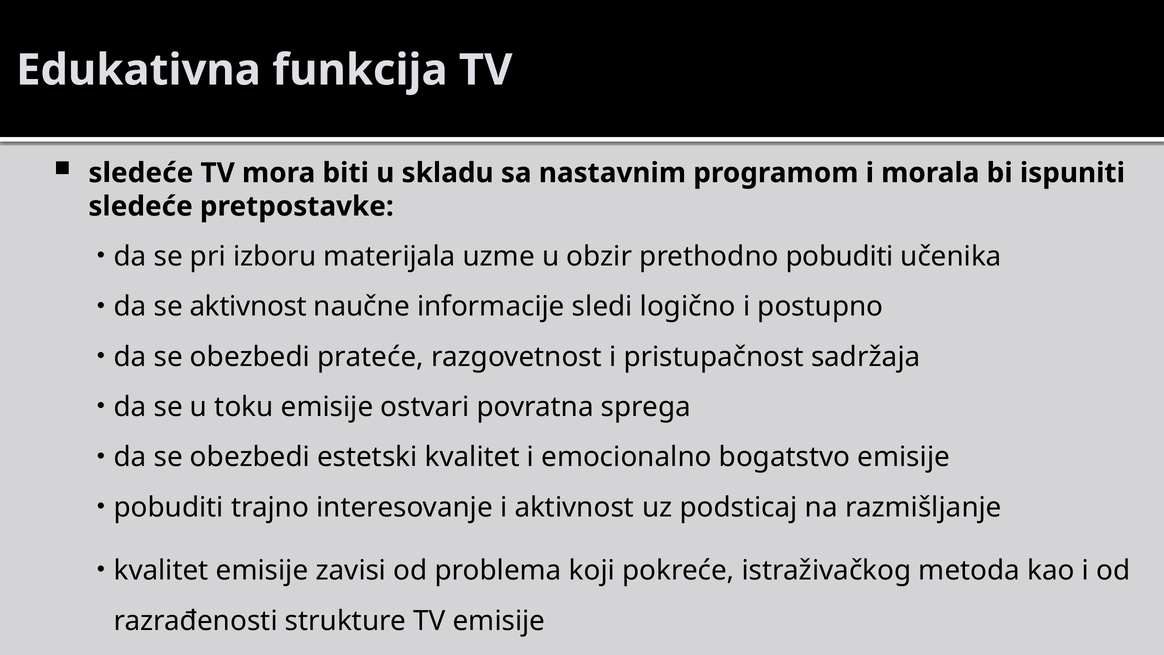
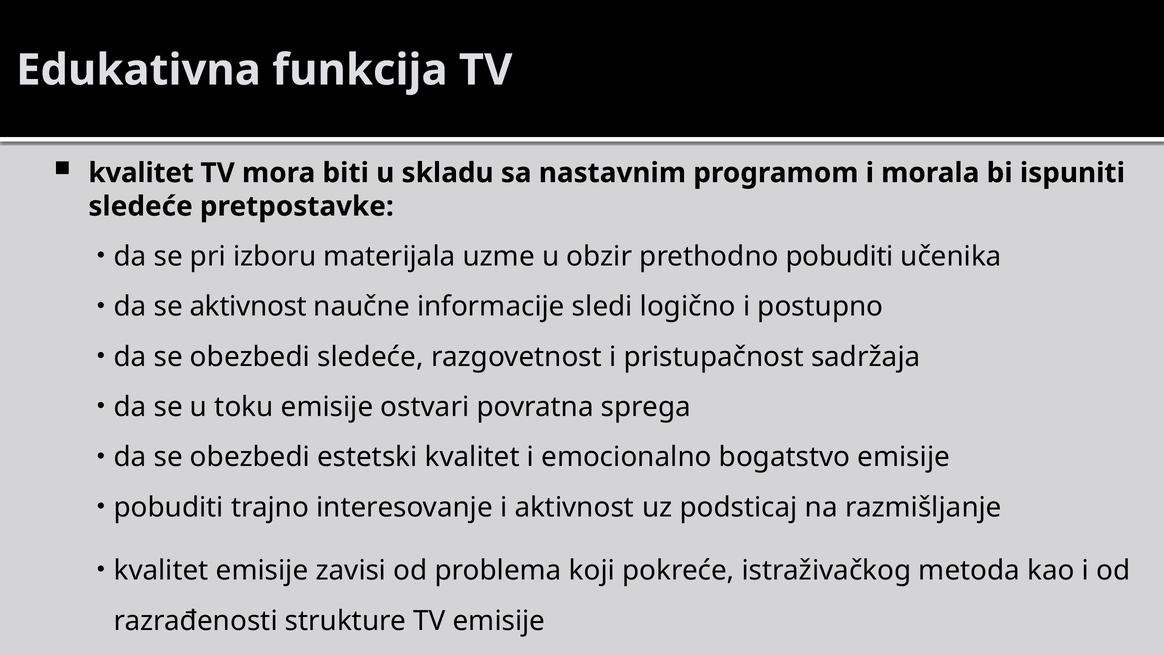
sledeće at (141, 173): sledeće -> kvalitet
obezbedi prateće: prateće -> sledeće
